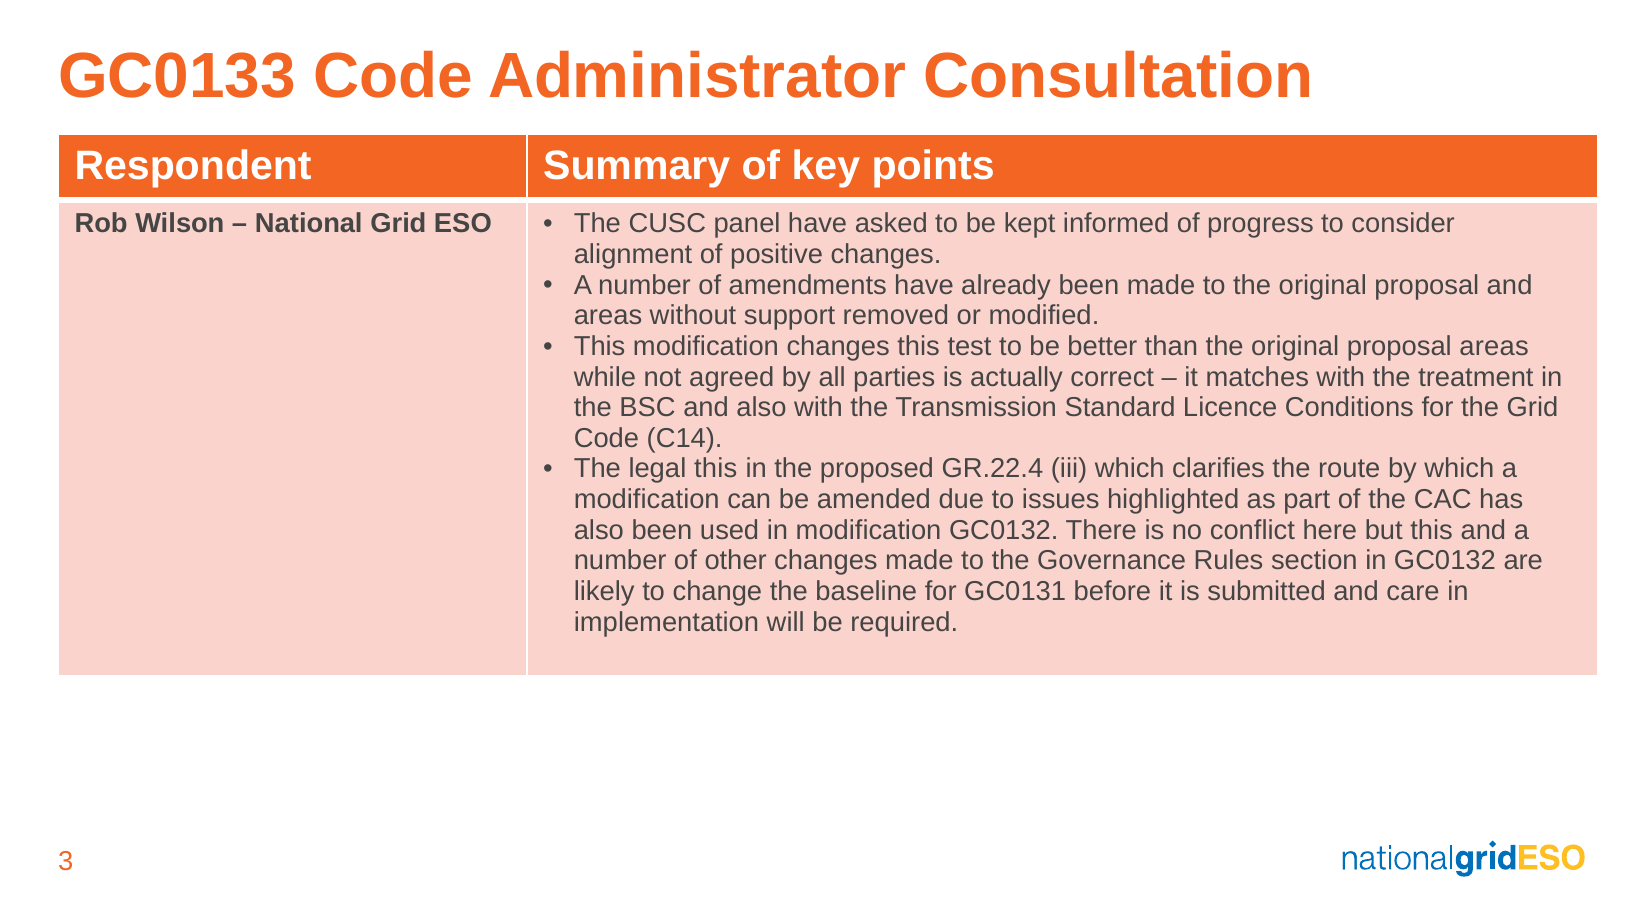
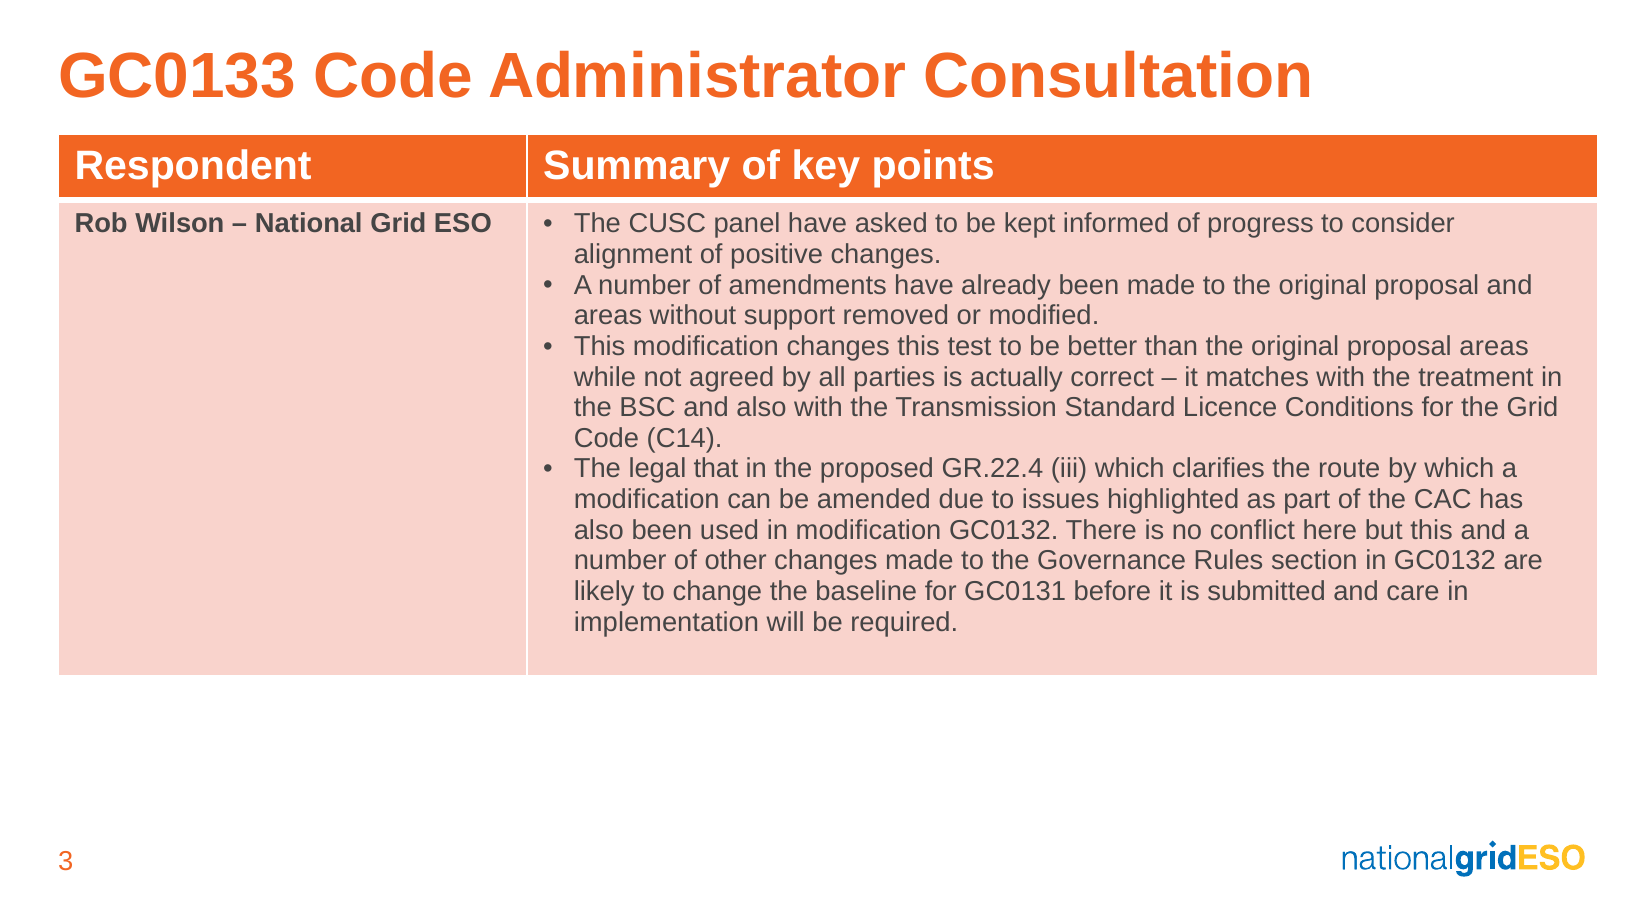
legal this: this -> that
